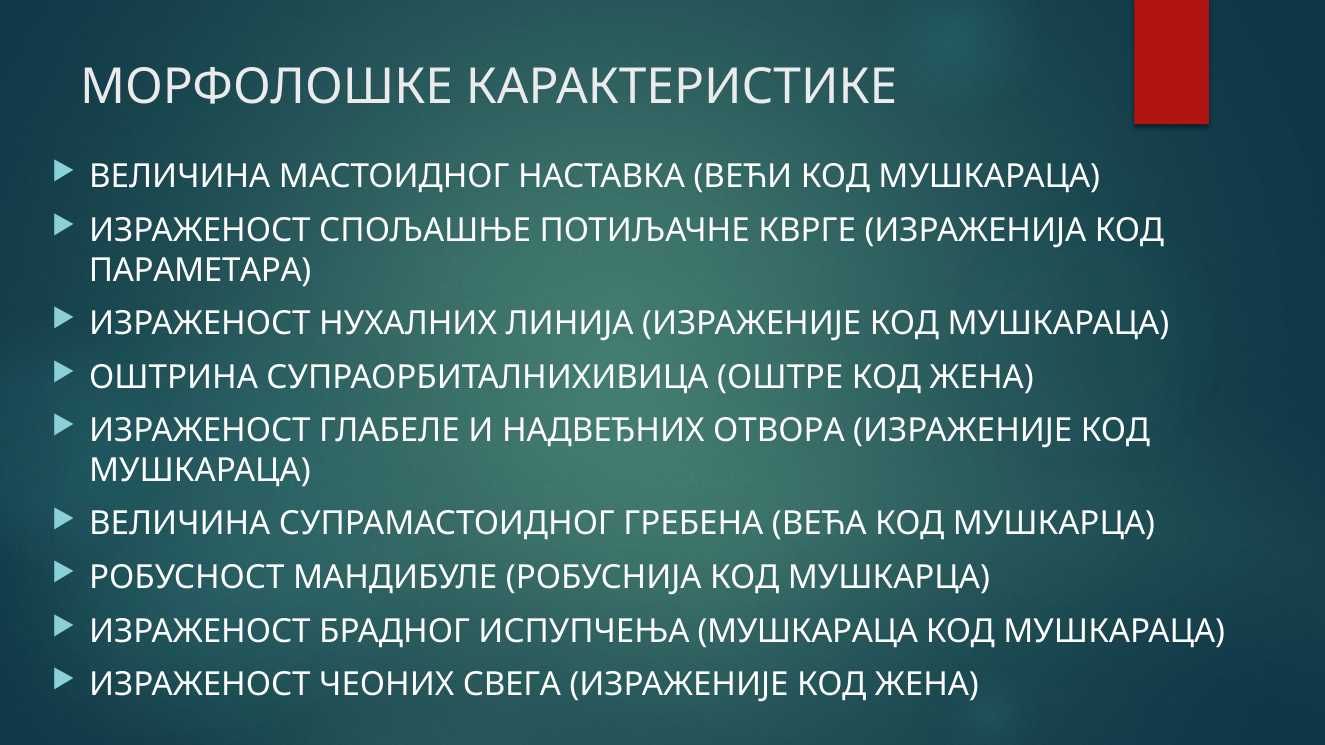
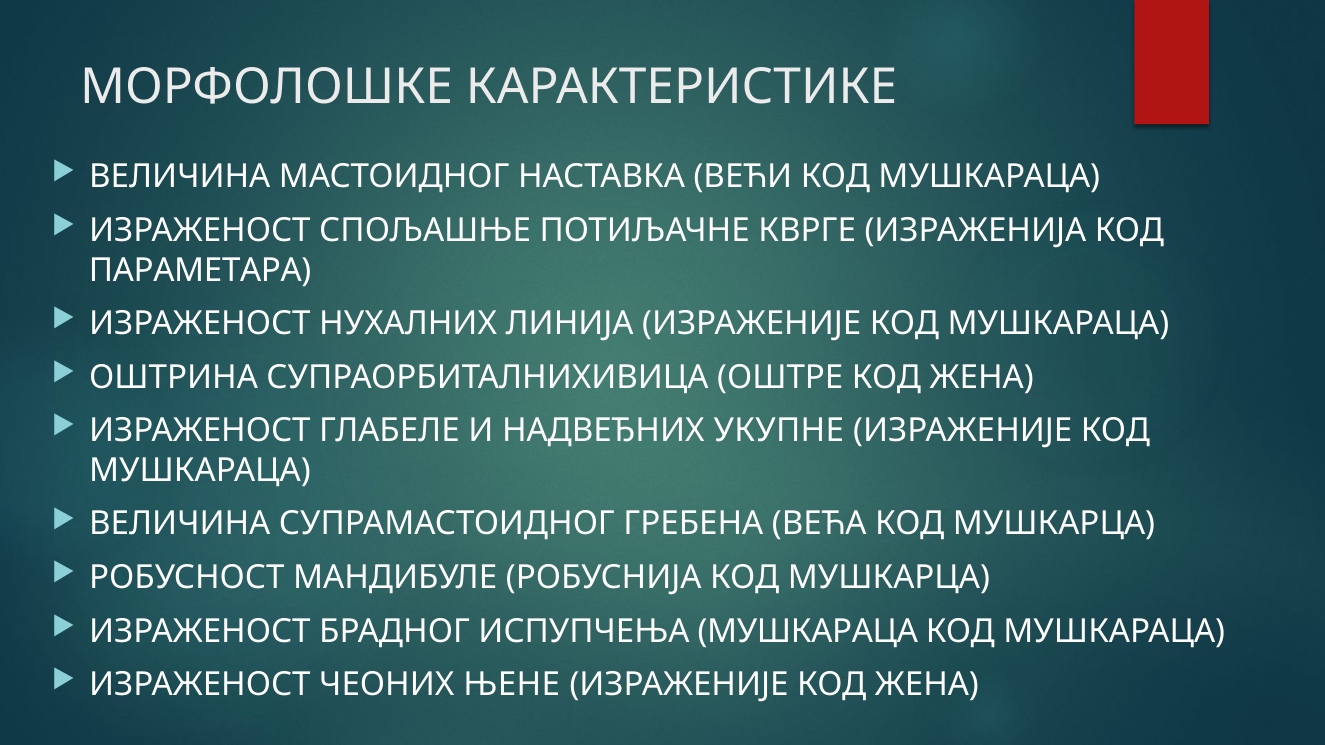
ОТВОРА: ОТВОРА -> УКУПНЕ
СВЕГА: СВЕГА -> ЊЕНЕ
